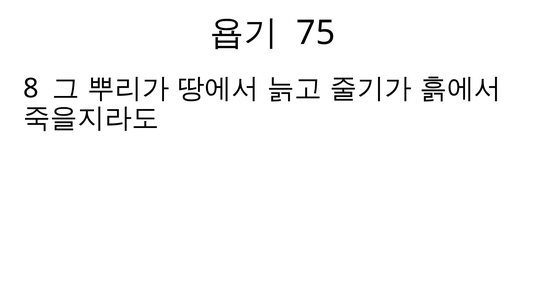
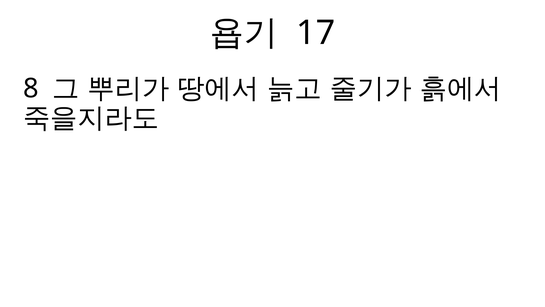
75: 75 -> 17
